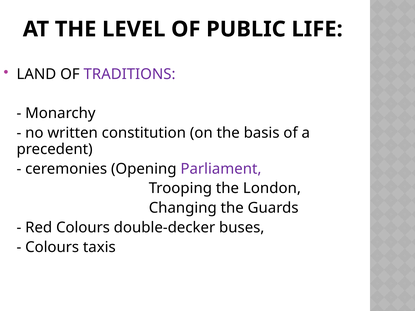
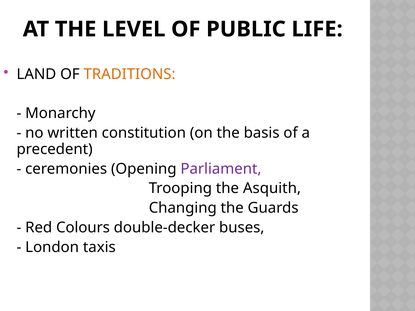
TRADITIONS colour: purple -> orange
London: London -> Asquith
Colours at (52, 247): Colours -> London
